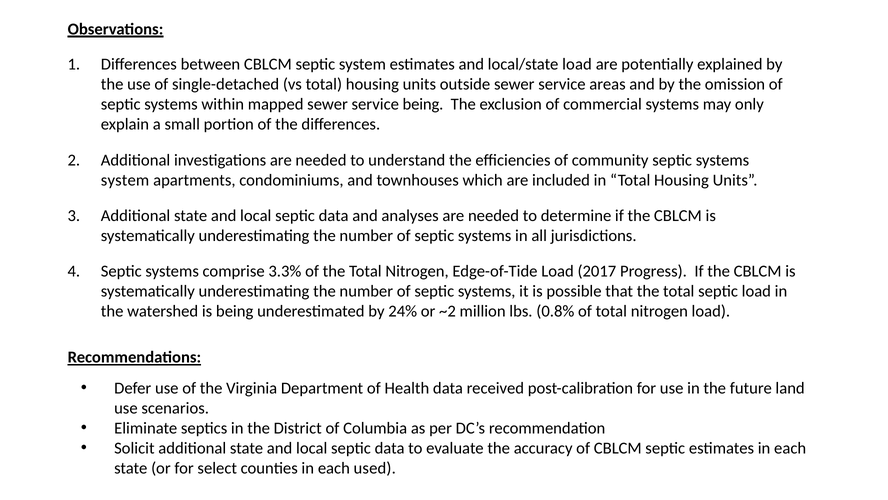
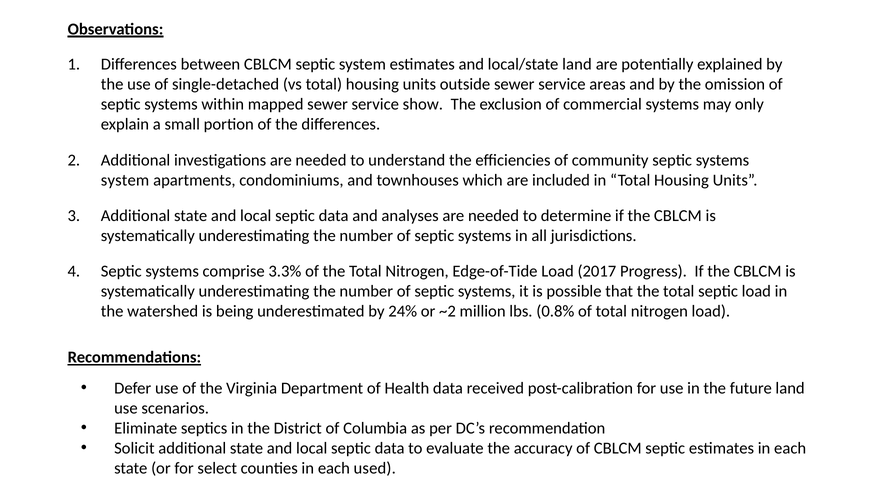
local/state load: load -> land
service being: being -> show
